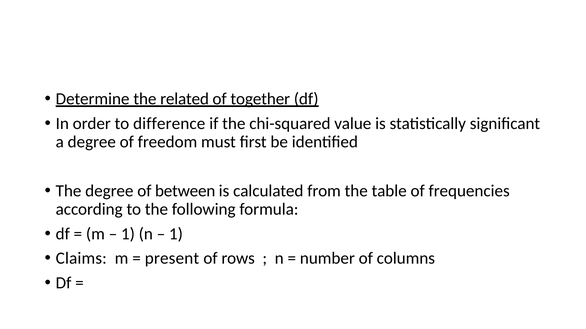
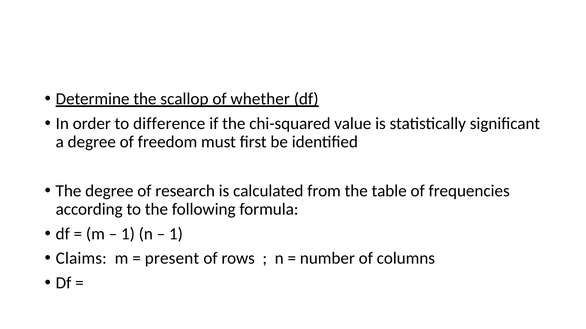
related: related -> scallop
together: together -> whether
between: between -> research
